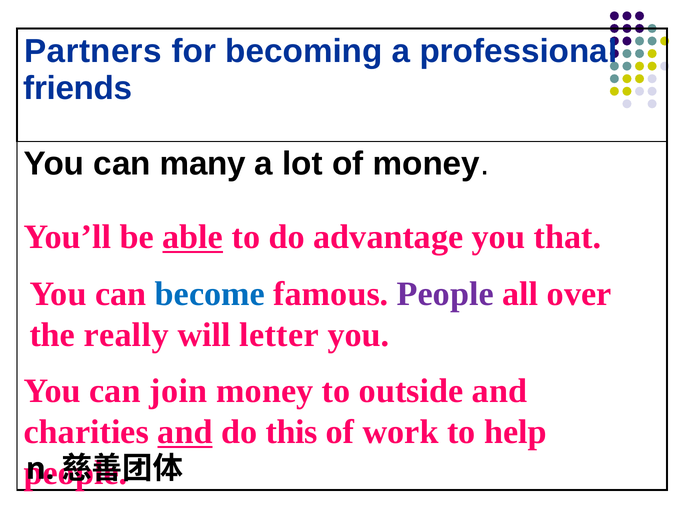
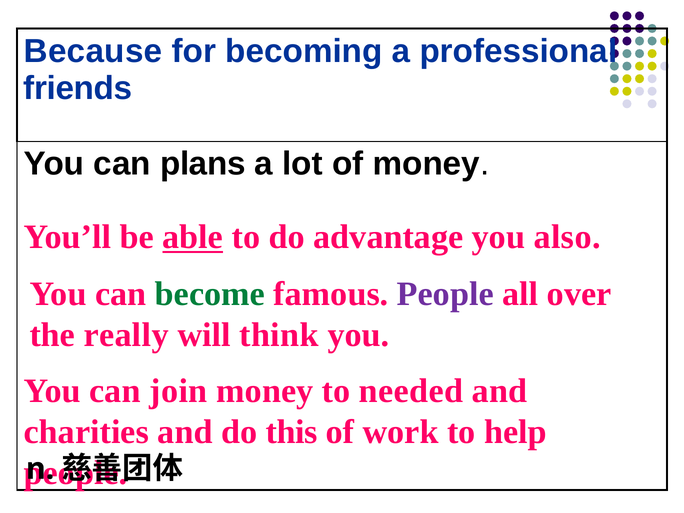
Partners: Partners -> Because
many: many -> plans
that: that -> also
become colour: blue -> green
letter: letter -> think
outside: outside -> needed
and at (185, 432) underline: present -> none
